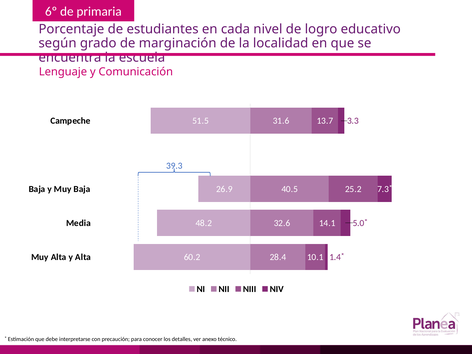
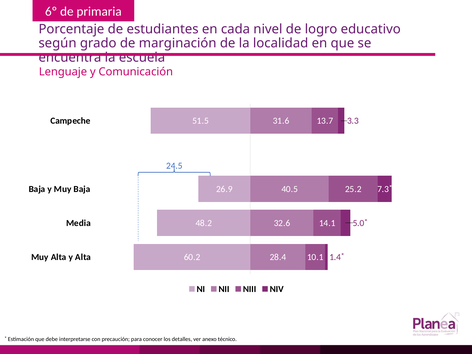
39.3: 39.3 -> 24.5
